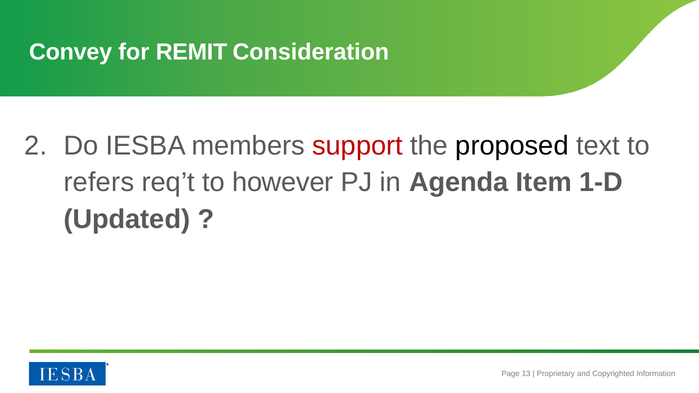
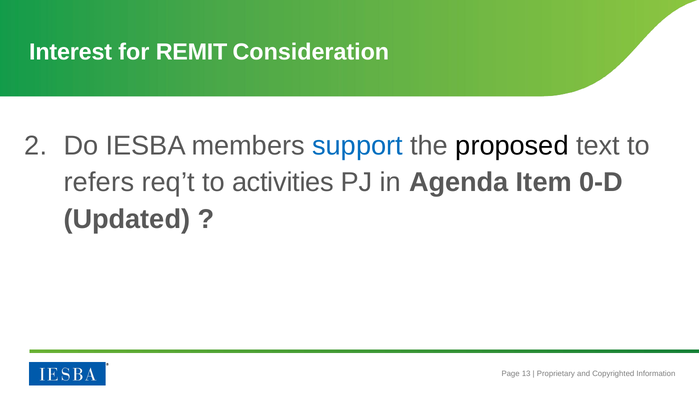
Convey: Convey -> Interest
support colour: red -> blue
however: however -> activities
1-D: 1-D -> 0-D
